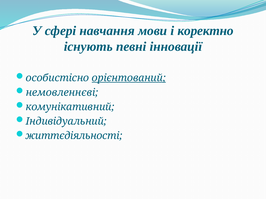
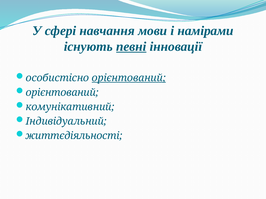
коректно: коректно -> намірами
певні underline: none -> present
немовленнєві at (62, 93): немовленнєві -> орієнтований
